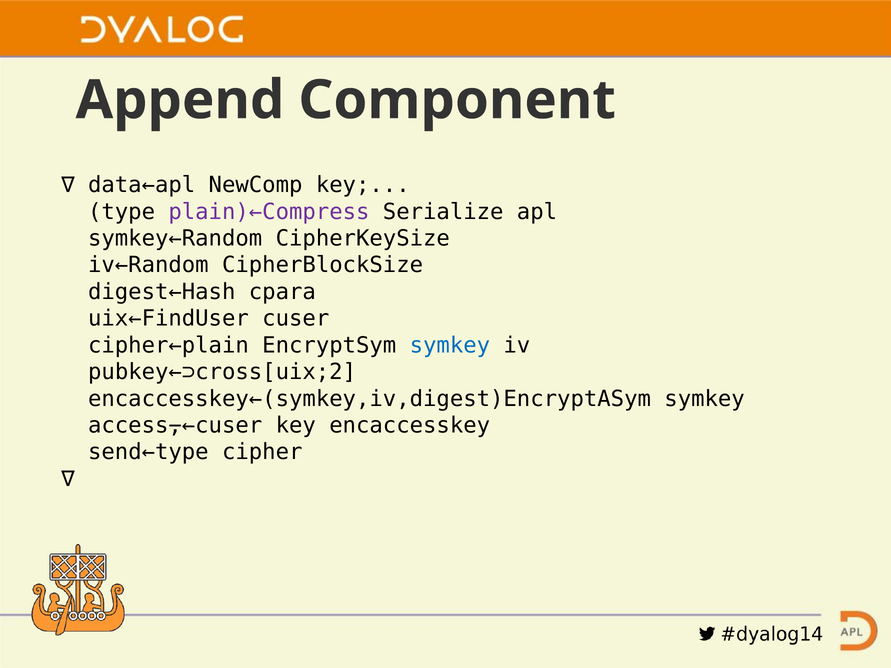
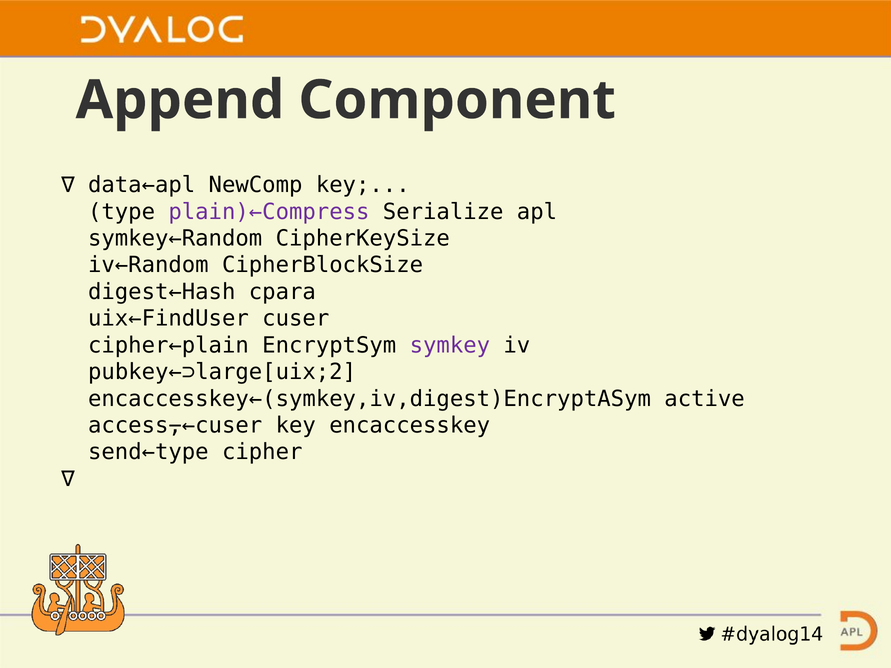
symkey at (450, 345) colour: blue -> purple
pubkey←⊃cross[uix;2: pubkey←⊃cross[uix;2 -> pubkey←⊃large[uix;2
encaccesskey←(symkey,iv,digest)EncryptASym symkey: symkey -> active
